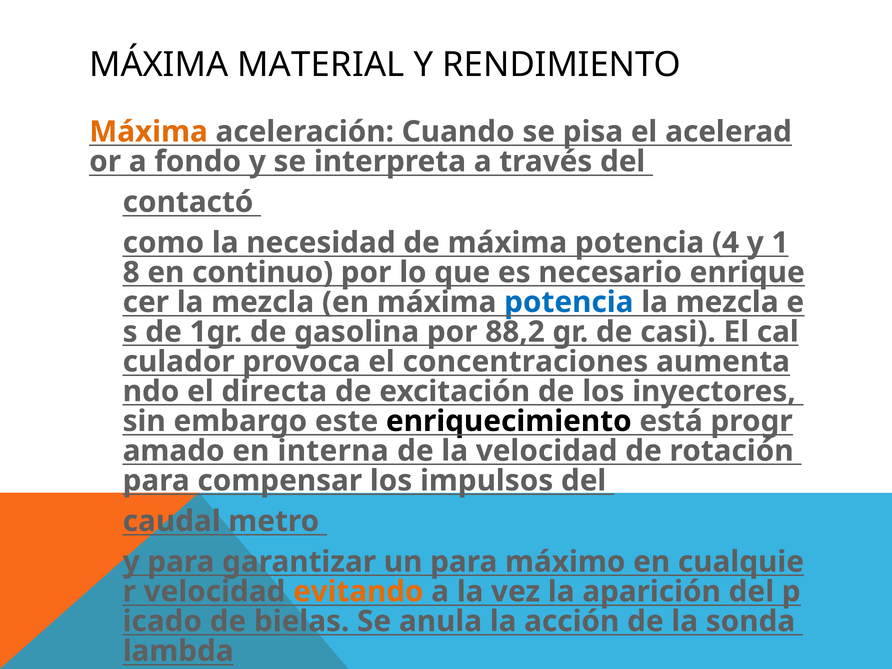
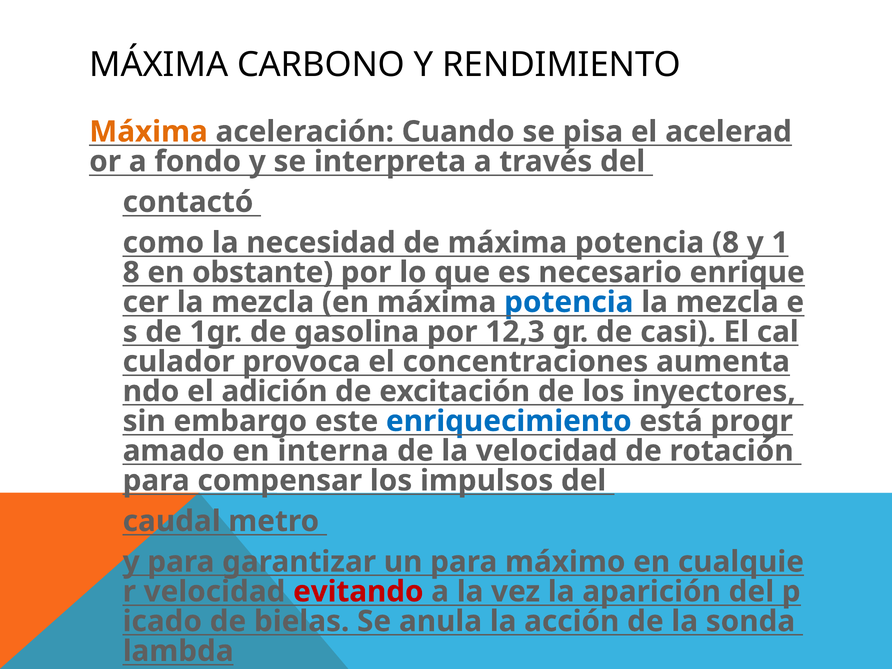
MATERIAL: MATERIAL -> CARBONO
potencia 4: 4 -> 8
continuo: continuo -> obstante
88,2: 88,2 -> 12,3
directa: directa -> adición
enriquecimiento colour: black -> blue
evitando colour: orange -> red
